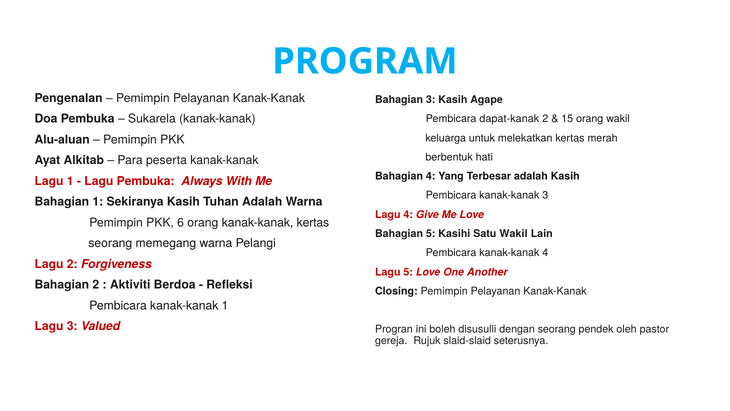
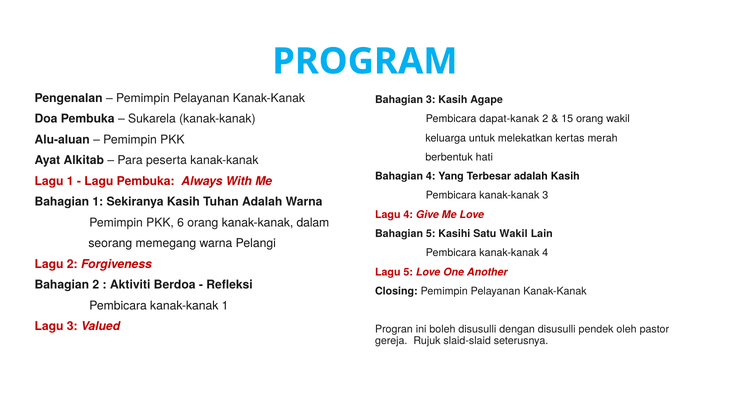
kanak-kanak kertas: kertas -> dalam
dengan seorang: seorang -> disusulli
